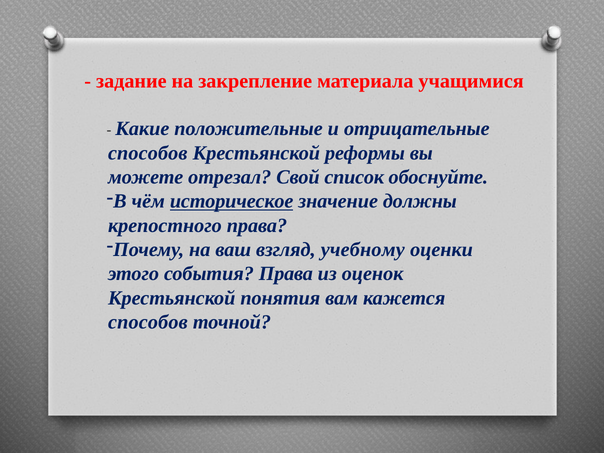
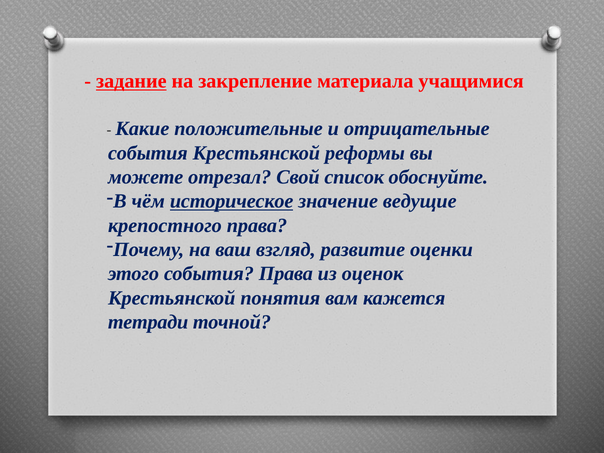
задание underline: none -> present
способов at (148, 153): способов -> события
должны: должны -> ведущие
учебному: учебному -> развитие
способов at (148, 322): способов -> тетради
